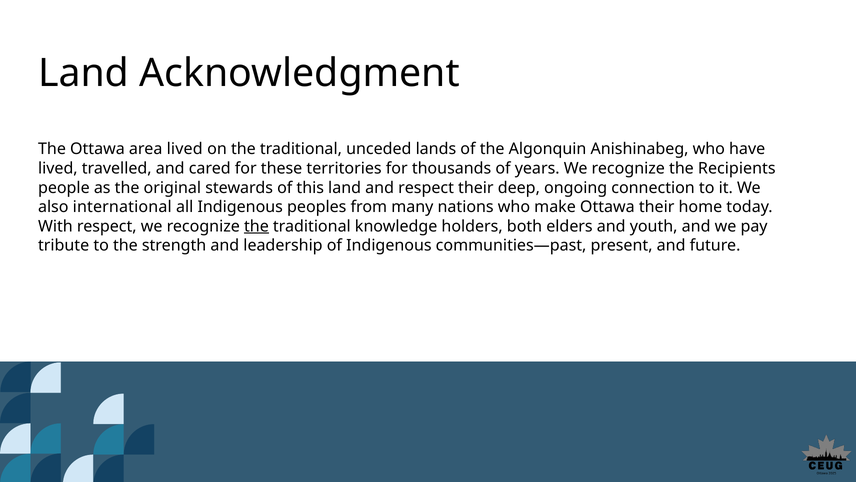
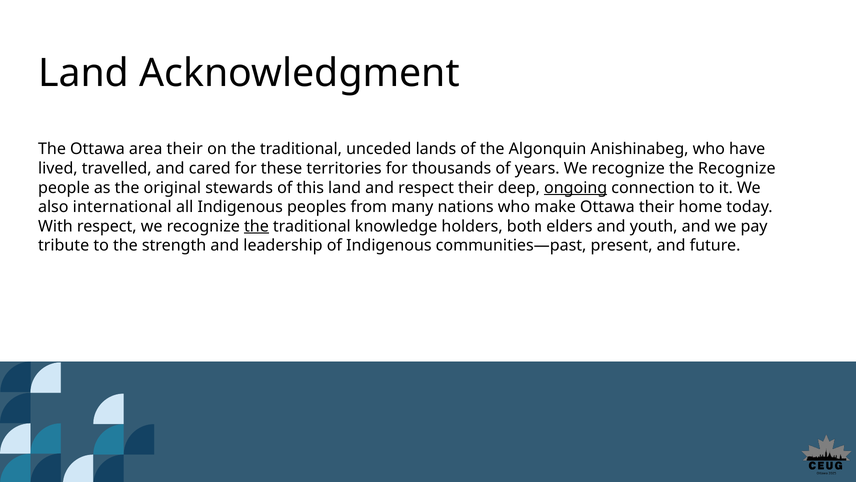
area lived: lived -> their
the Recipients: Recipients -> Recognize
ongoing underline: none -> present
